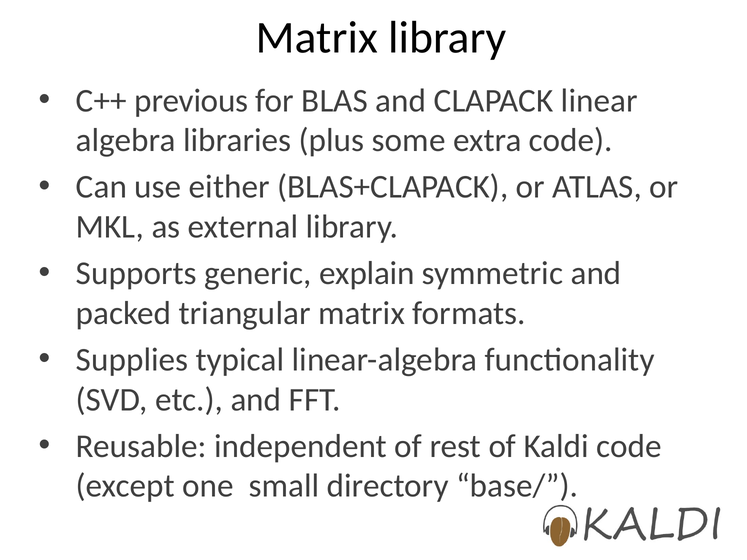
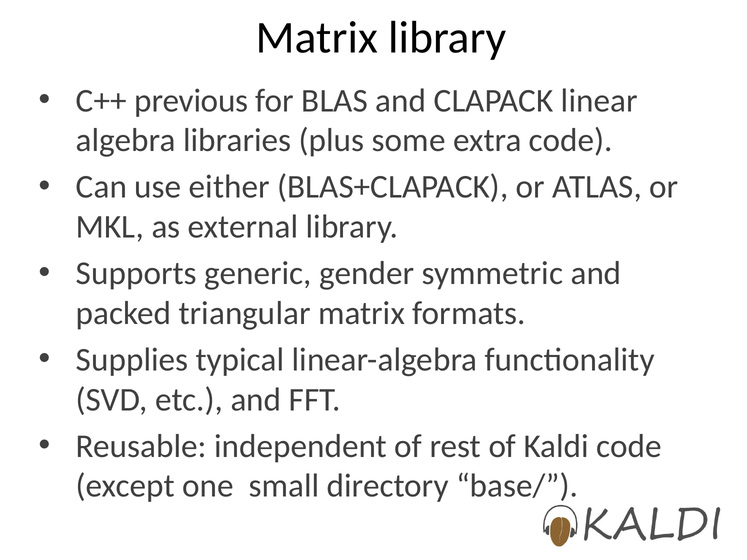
explain: explain -> gender
